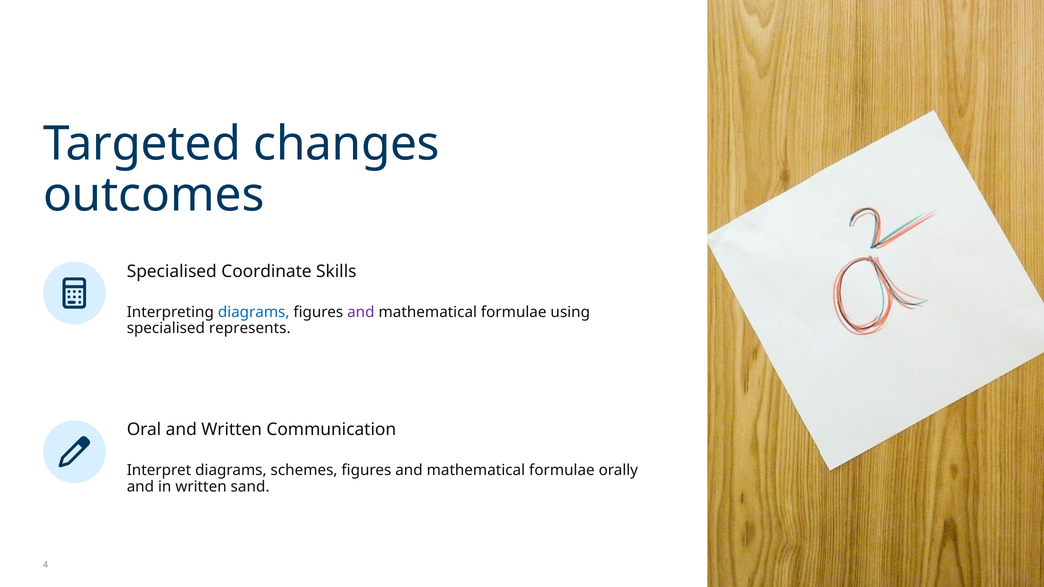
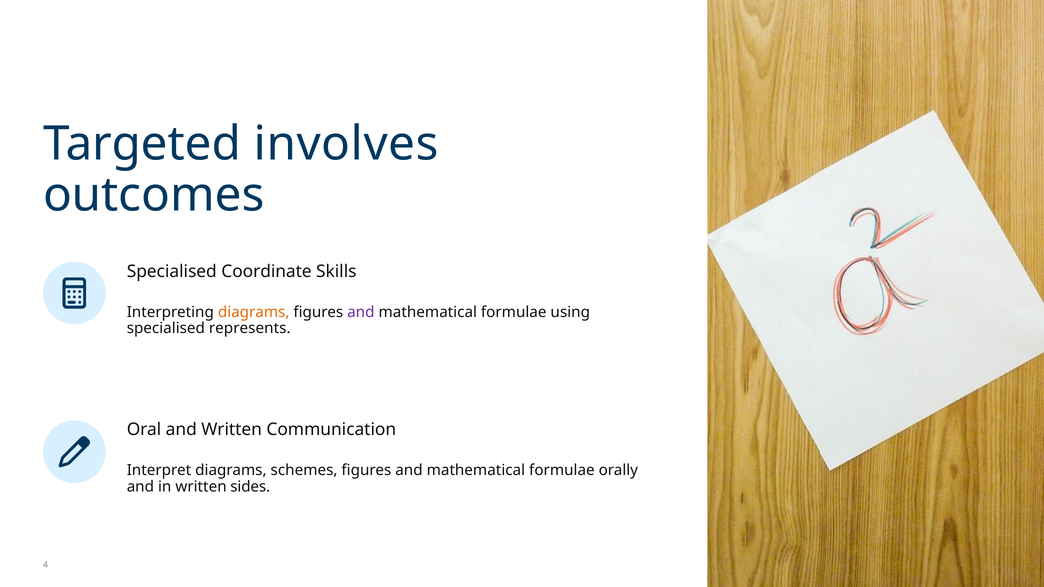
changes: changes -> involves
diagrams at (254, 312) colour: blue -> orange
sand: sand -> sides
